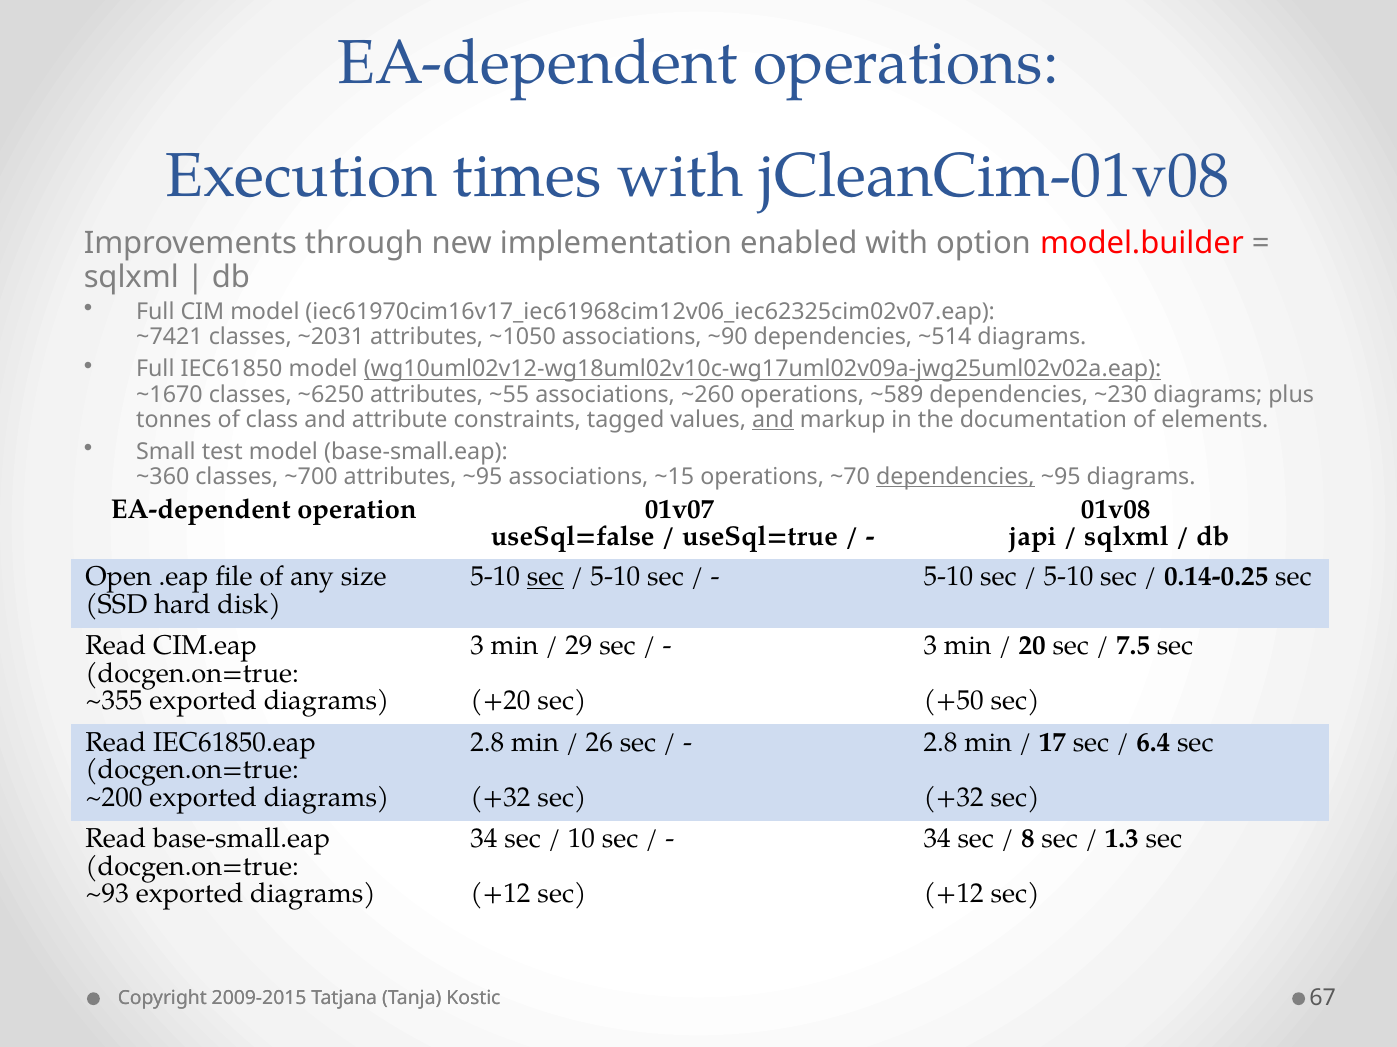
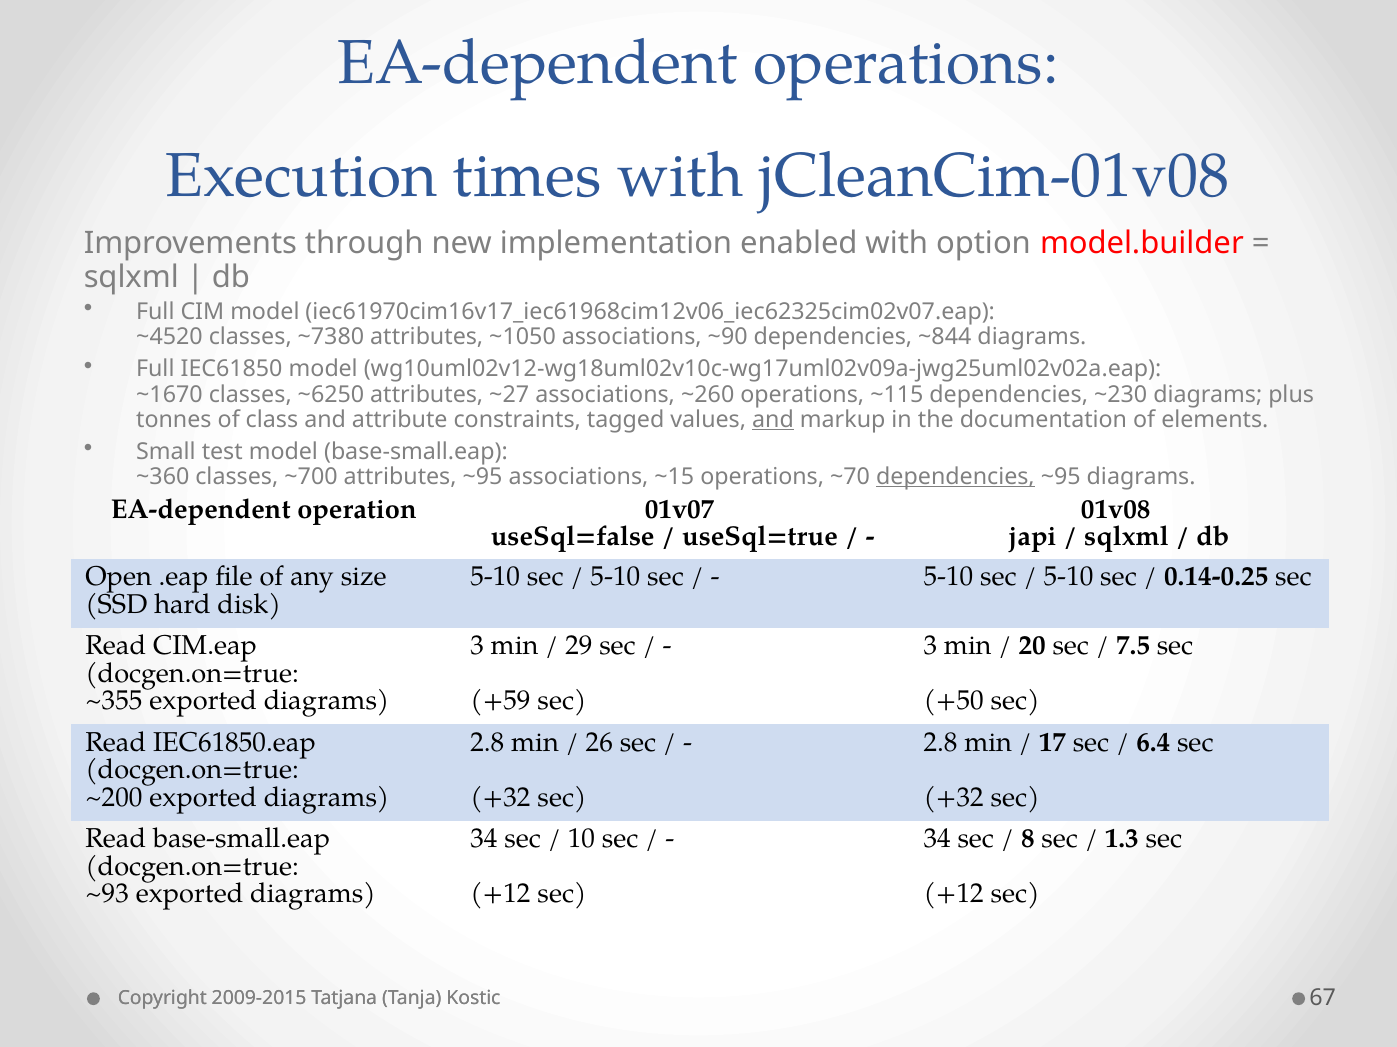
~7421: ~7421 -> ~4520
~2031: ~2031 -> ~7380
~514: ~514 -> ~844
wg10uml02v12-wg18uml02v10c-wg17uml02v09a-jwg25uml02v02a.eap underline: present -> none
~55: ~55 -> ~27
~589: ~589 -> ~115
sec at (545, 577) underline: present -> none
+20: +20 -> +59
